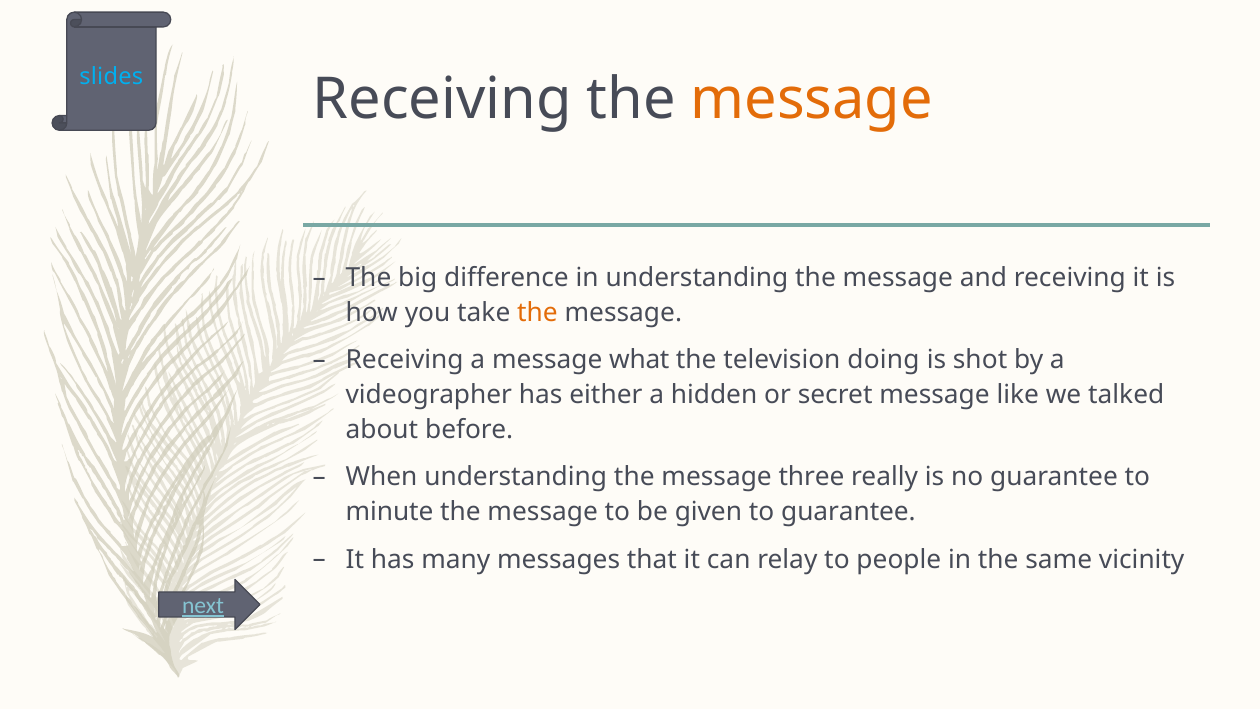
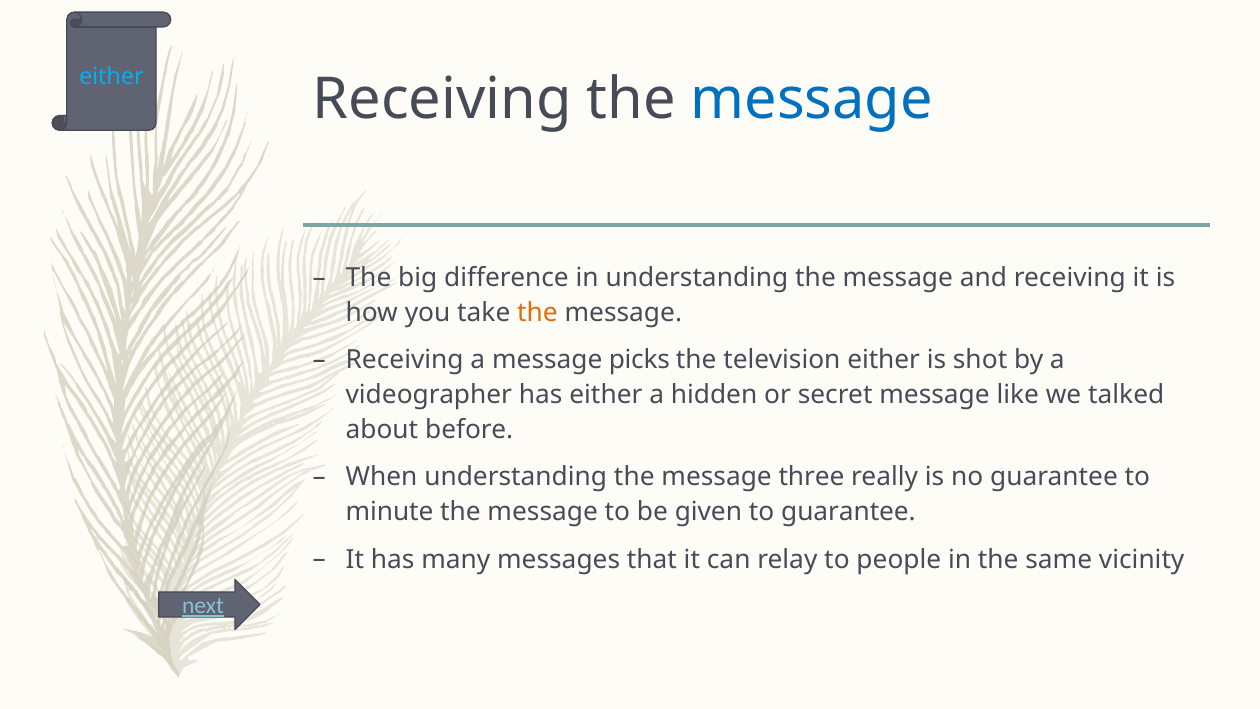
slides at (111, 77): slides -> either
message at (812, 99) colour: orange -> blue
what: what -> picks
television doing: doing -> either
